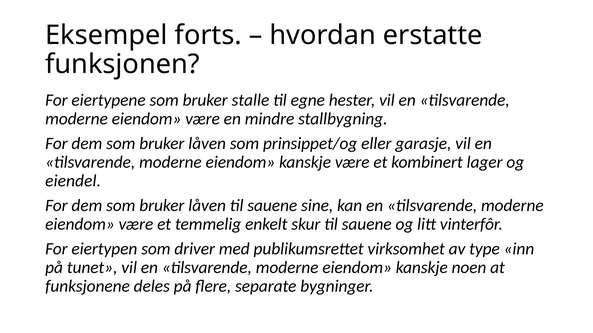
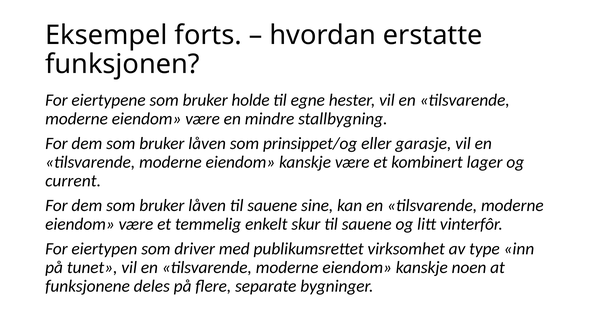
stalle: stalle -> holde
eiendel: eiendel -> current
